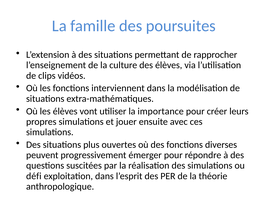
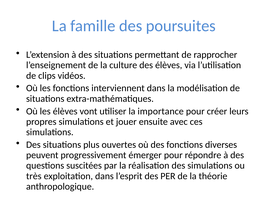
défi: défi -> très
